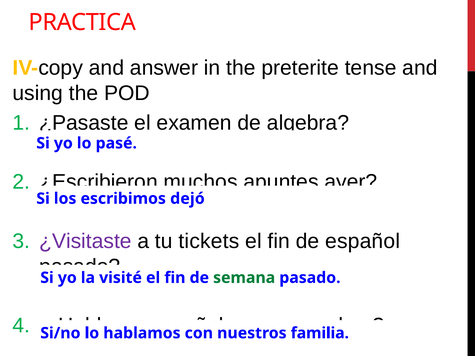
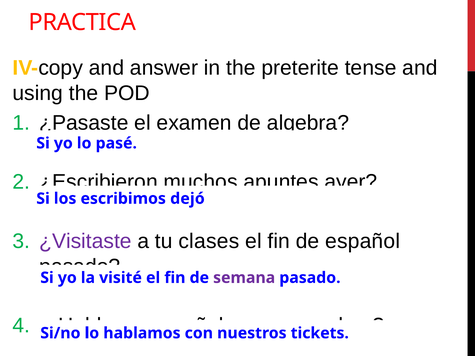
tickets: tickets -> clases
semana colour: green -> purple
familia: familia -> tickets
